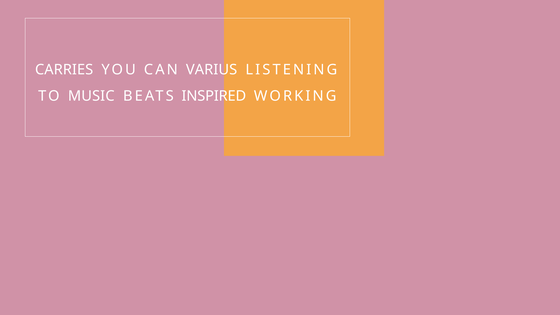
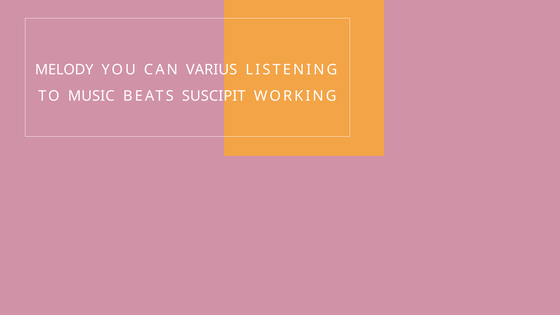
CARRIES: CARRIES -> MELODY
INSPIRED: INSPIRED -> SUSCIPIT
